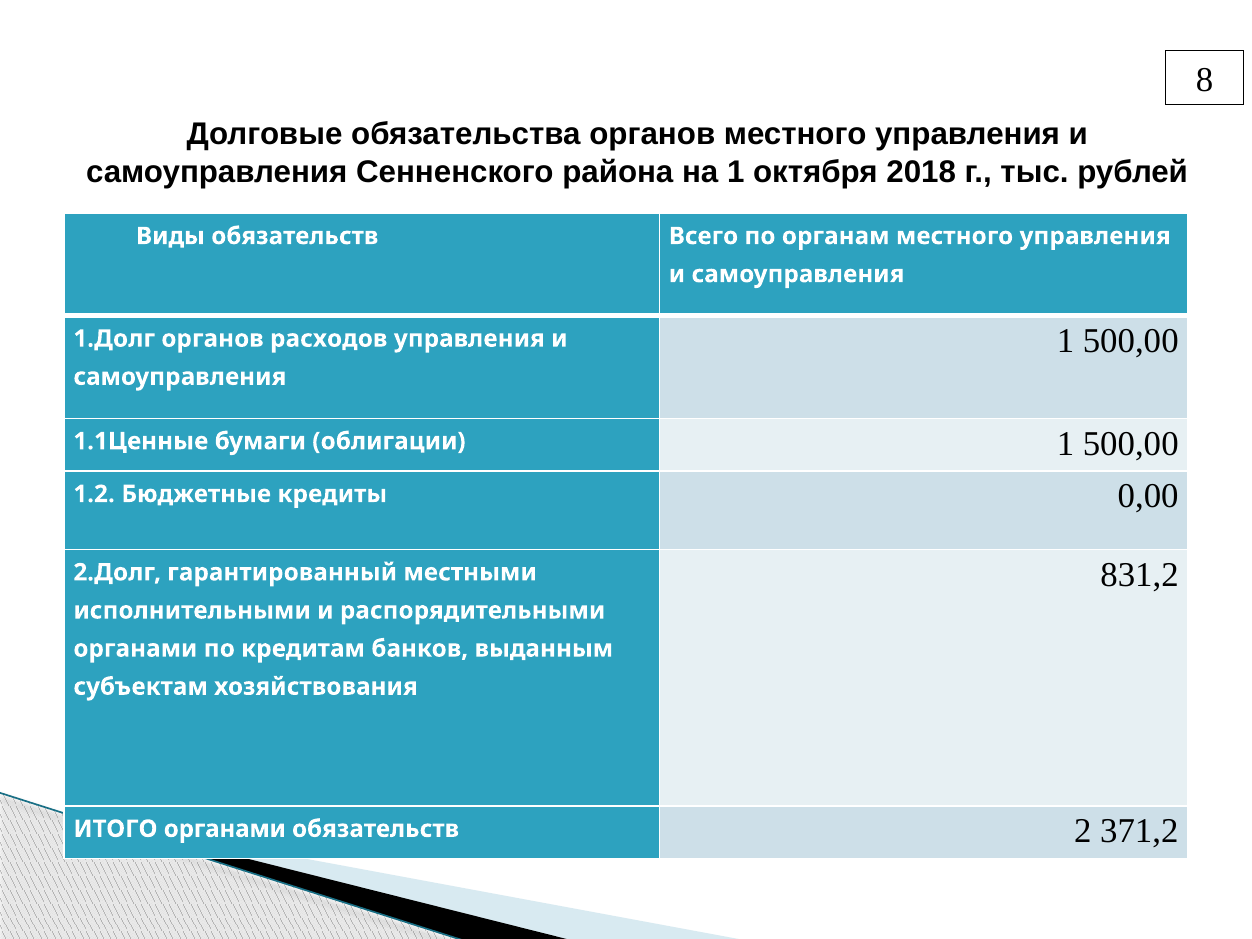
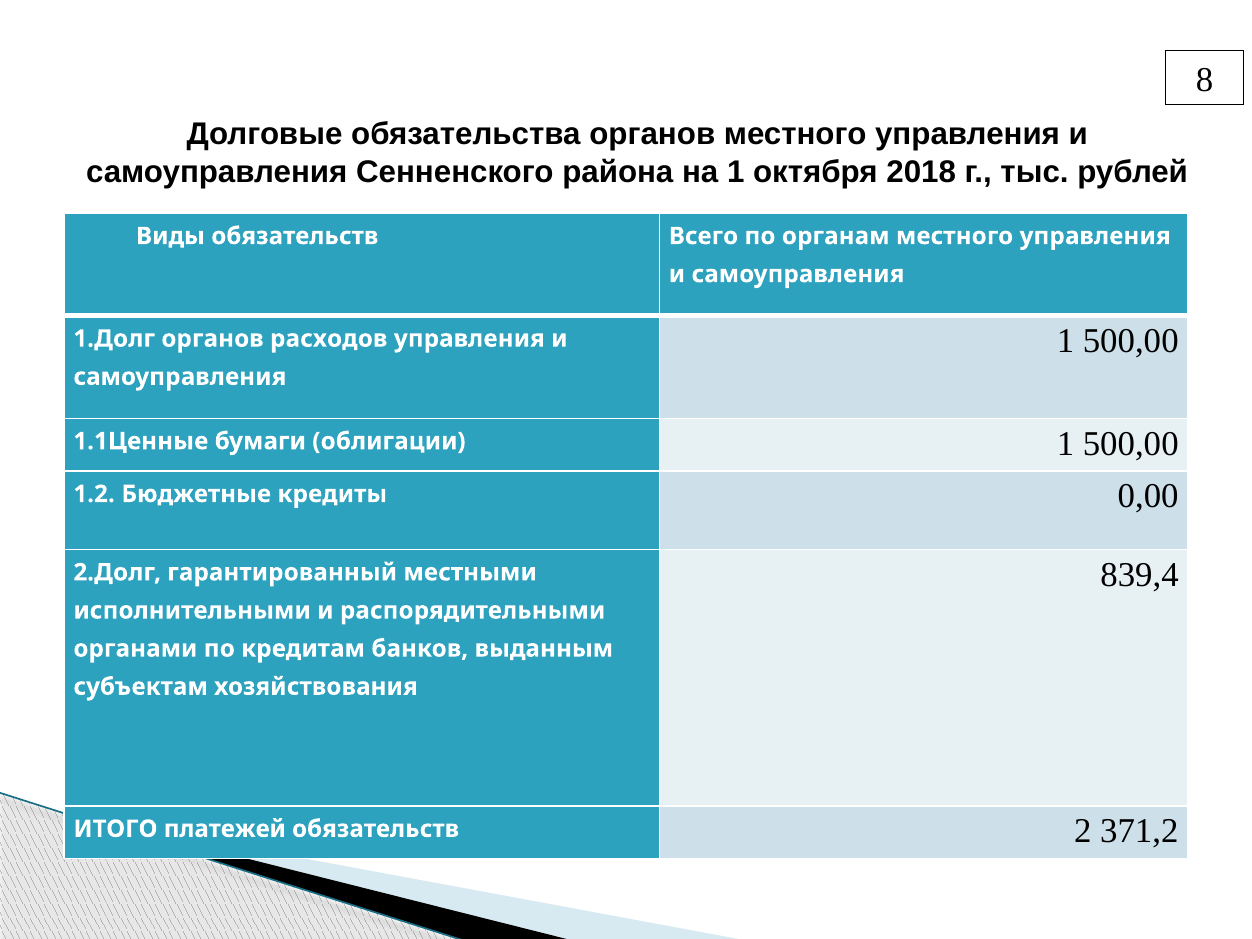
831,2: 831,2 -> 839,4
ИТОГО органами: органами -> платежей
